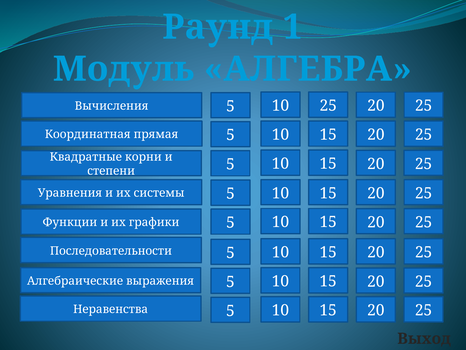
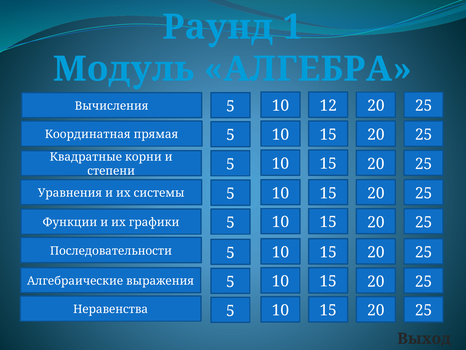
10 25: 25 -> 12
